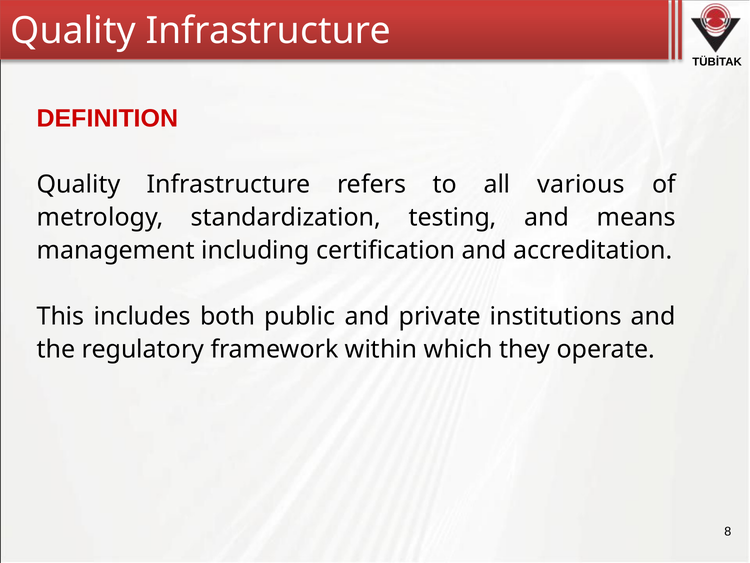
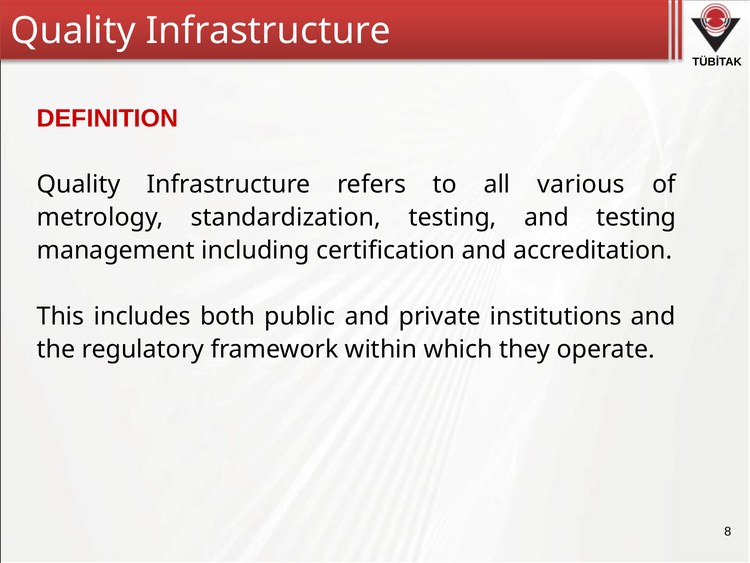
and means: means -> testing
